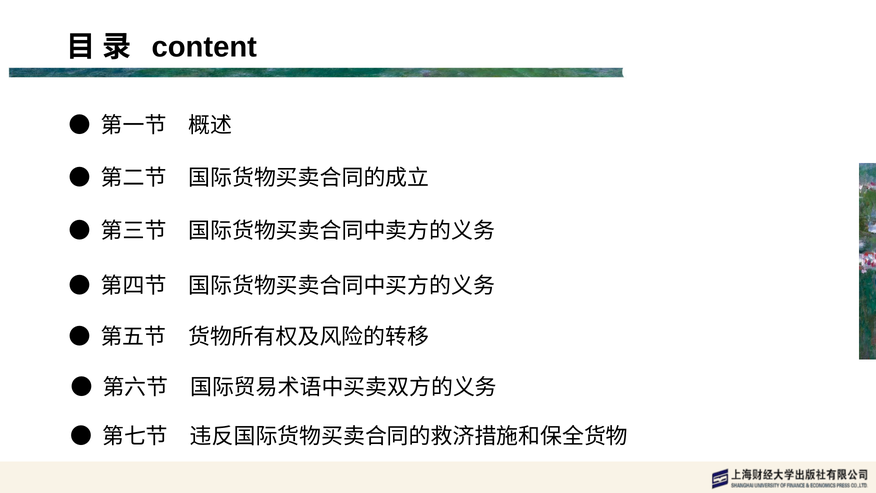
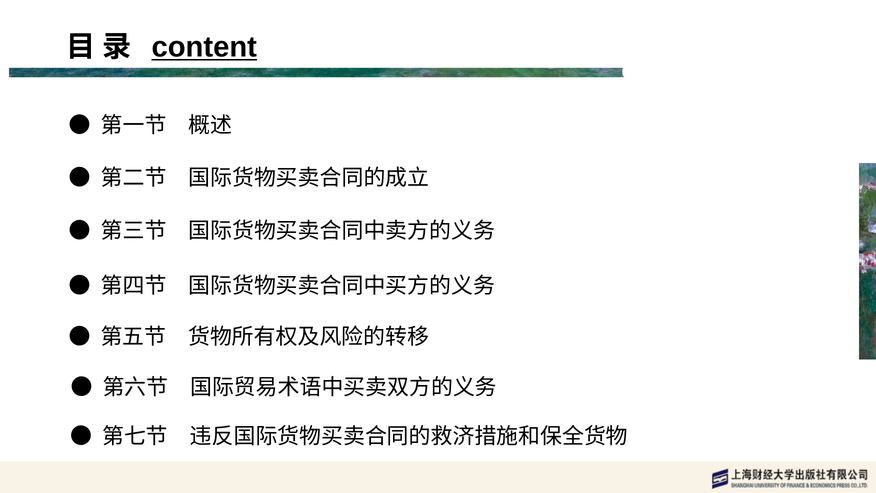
content underline: none -> present
